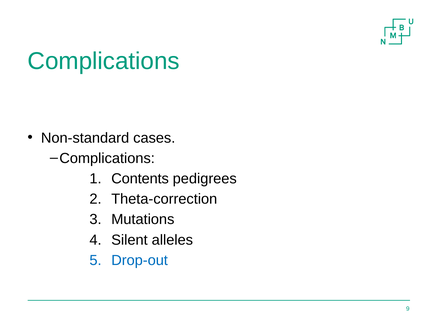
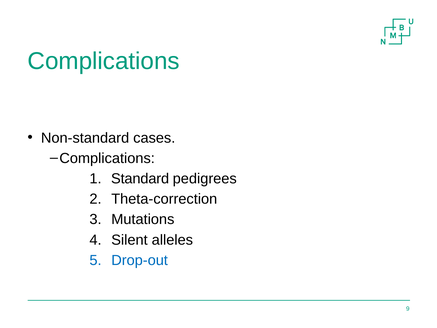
Contents: Contents -> Standard
